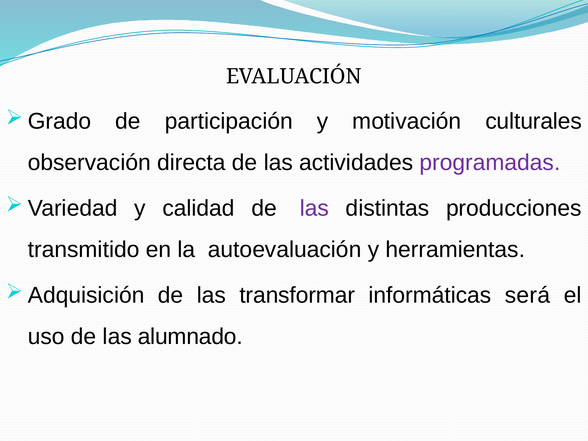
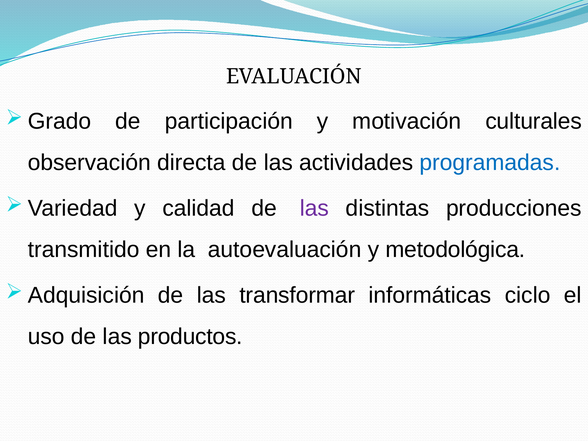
programadas colour: purple -> blue
herramientas: herramientas -> metodológica
será: será -> ciclo
alumnado: alumnado -> productos
